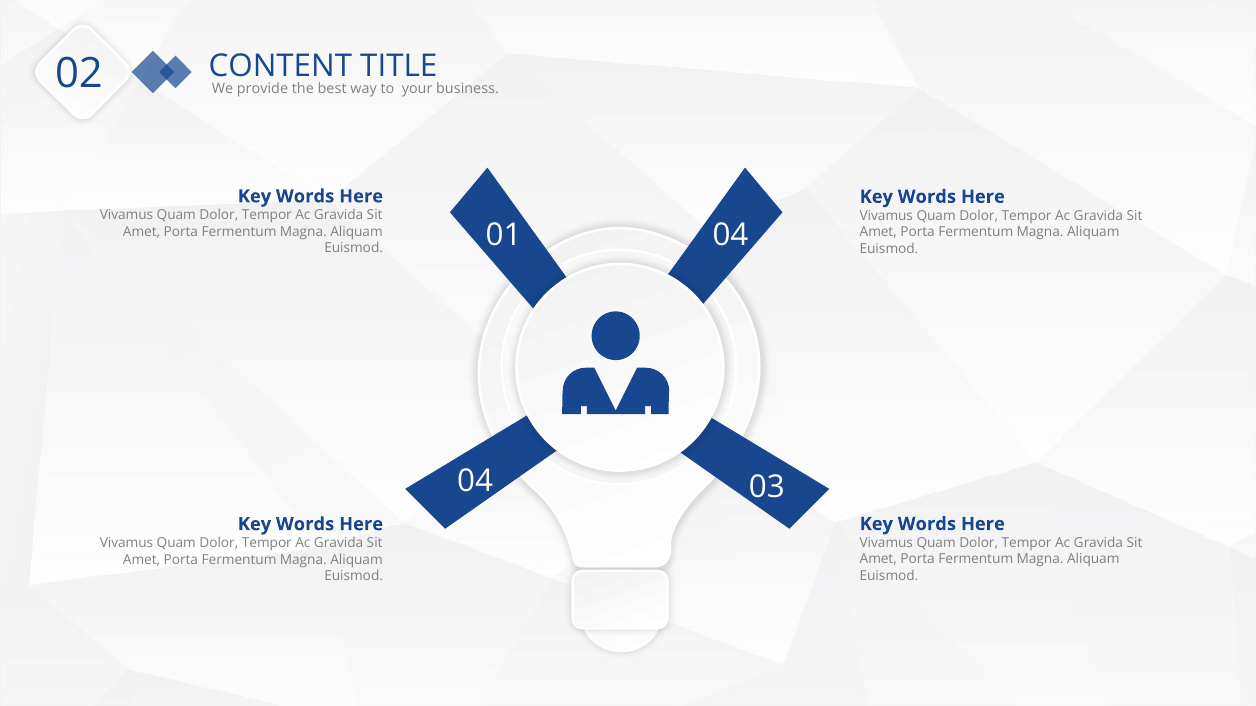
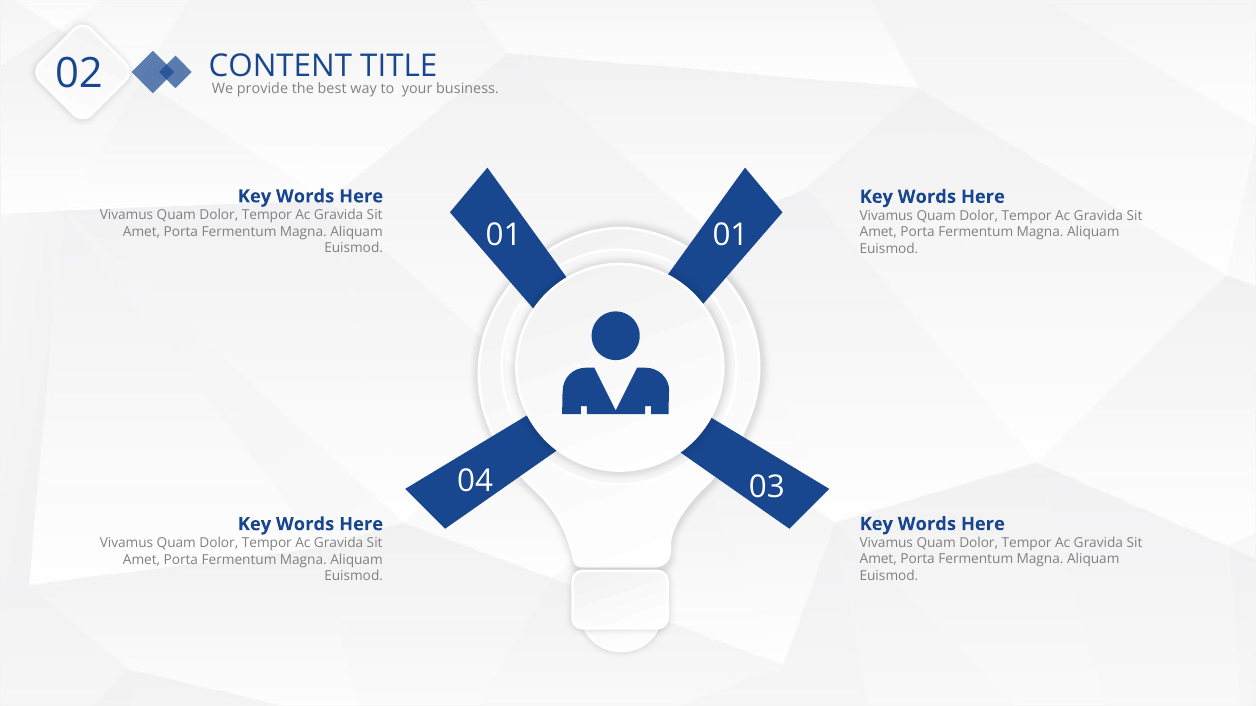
01 04: 04 -> 01
